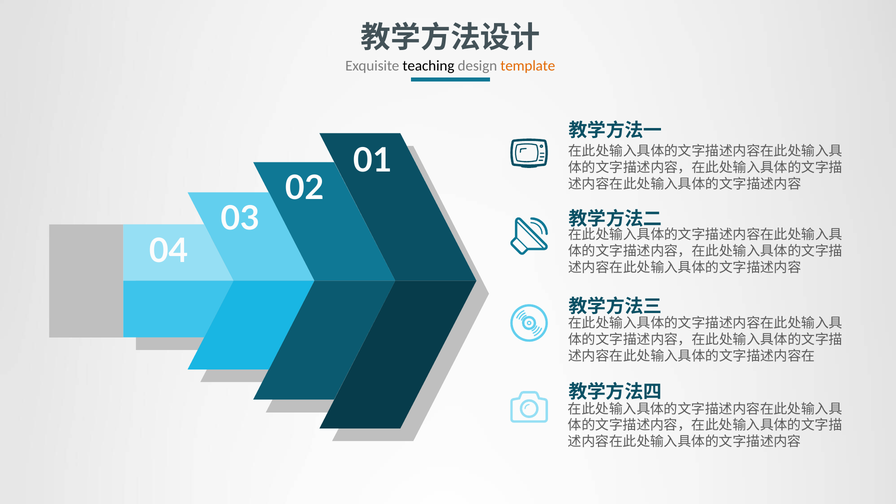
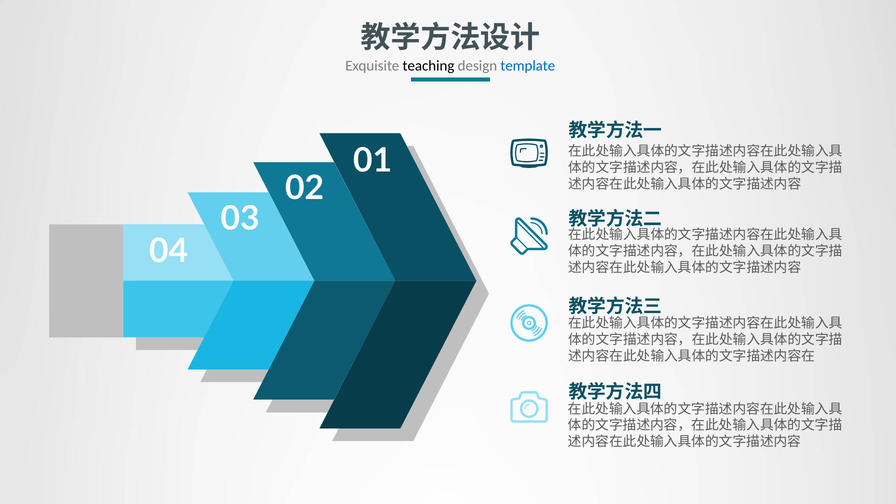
template colour: orange -> blue
